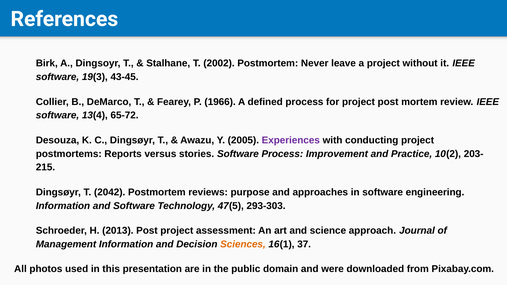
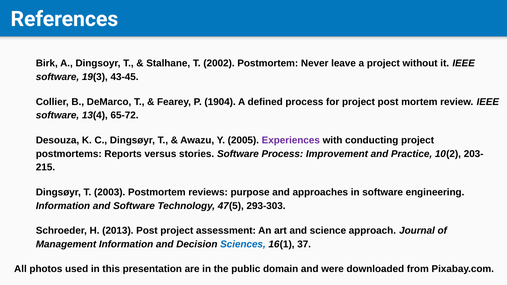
1966: 1966 -> 1904
2042: 2042 -> 2003
Sciences colour: orange -> blue
